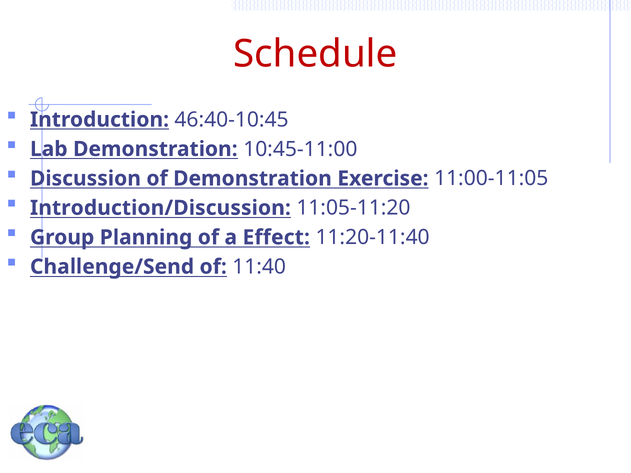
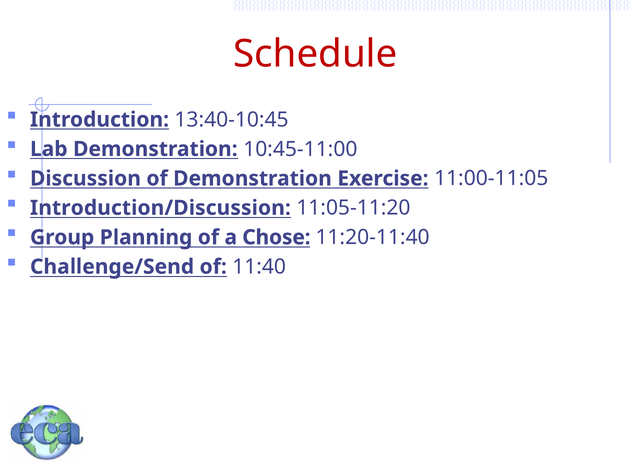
46:40-10:45: 46:40-10:45 -> 13:40-10:45
Effect: Effect -> Chose
